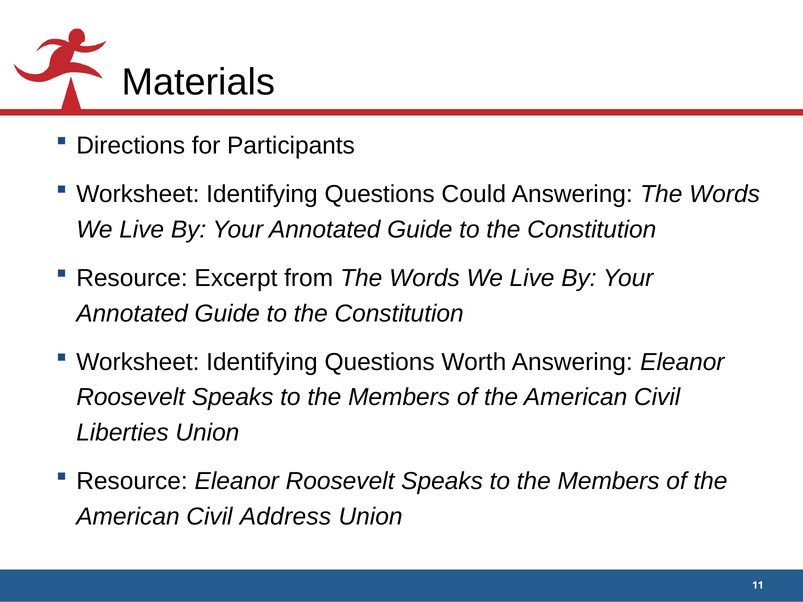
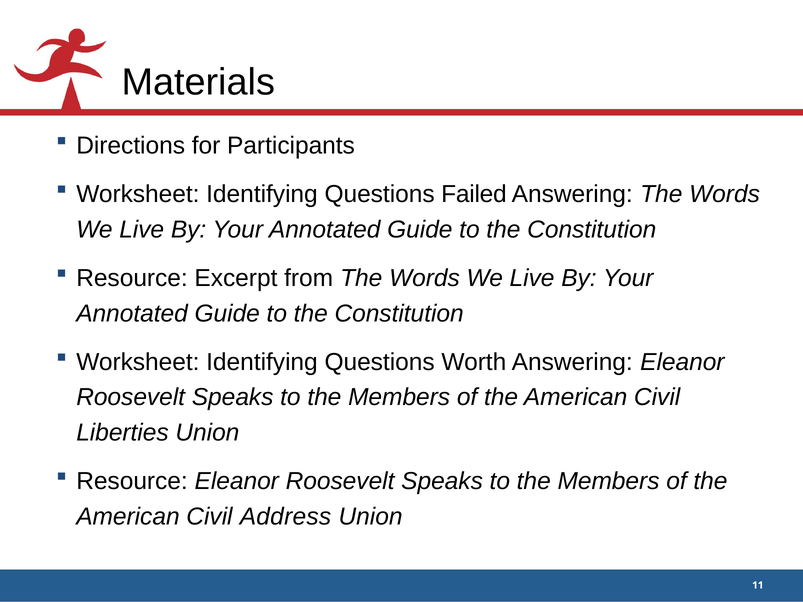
Could: Could -> Failed
